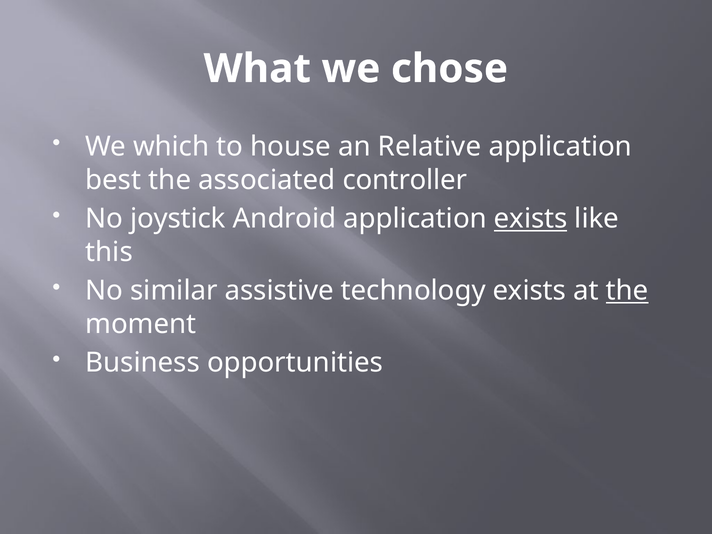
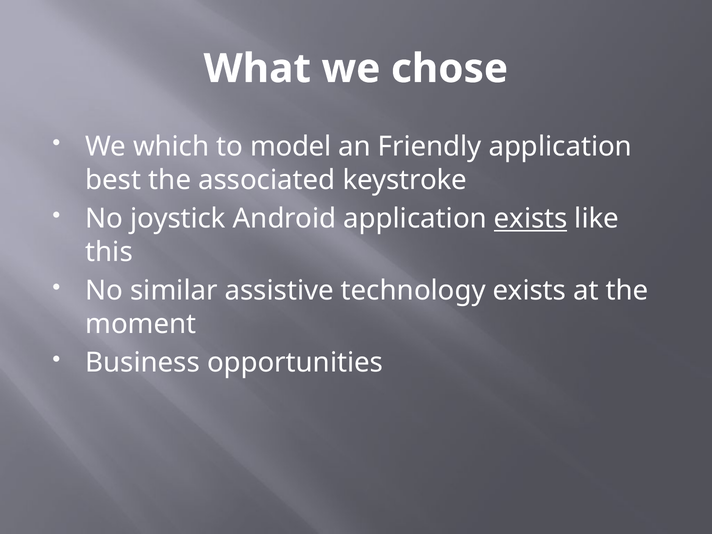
house: house -> model
Relative: Relative -> Friendly
controller: controller -> keystroke
the at (627, 291) underline: present -> none
